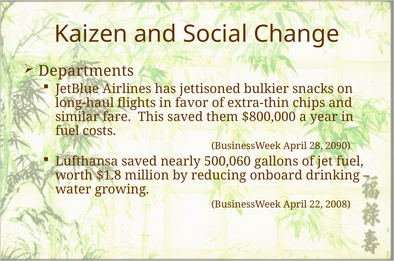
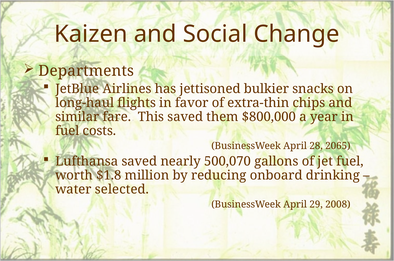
2090: 2090 -> 2065
500,060: 500,060 -> 500,070
growing: growing -> selected
22: 22 -> 29
